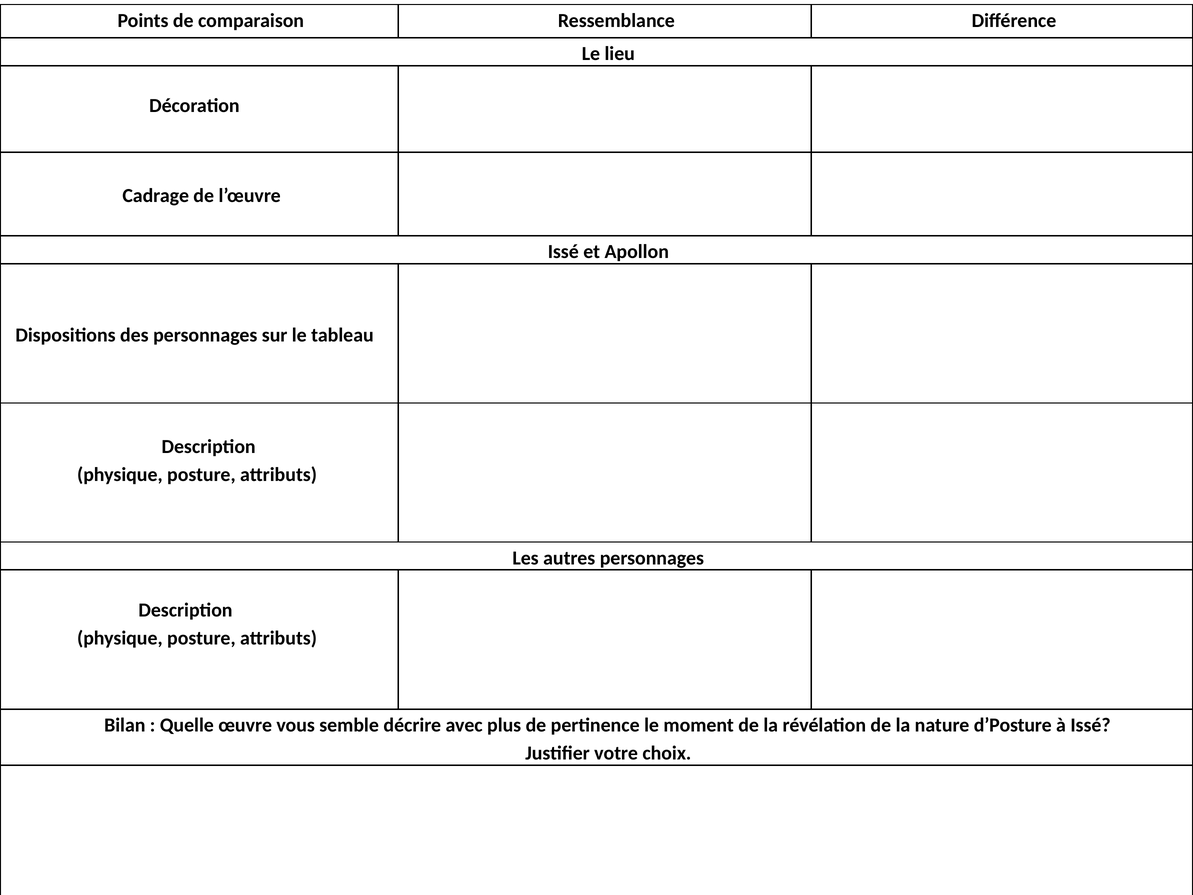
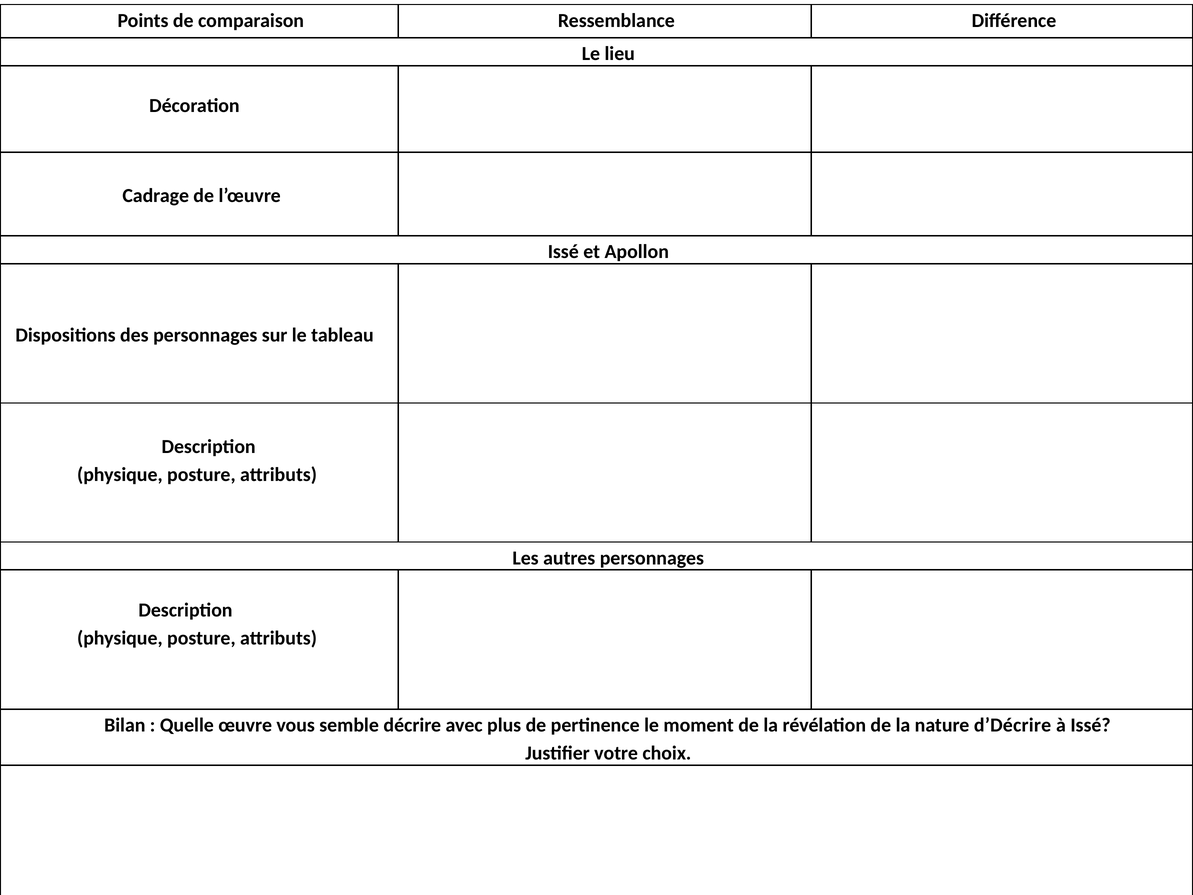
d’Posture: d’Posture -> d’Décrire
